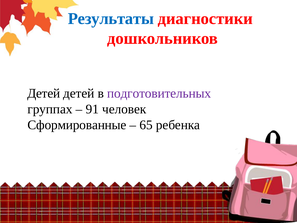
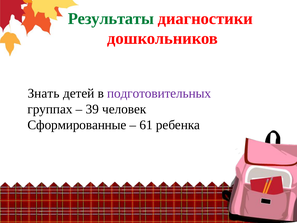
Результаты colour: blue -> green
Детей at (44, 93): Детей -> Знать
91: 91 -> 39
65: 65 -> 61
